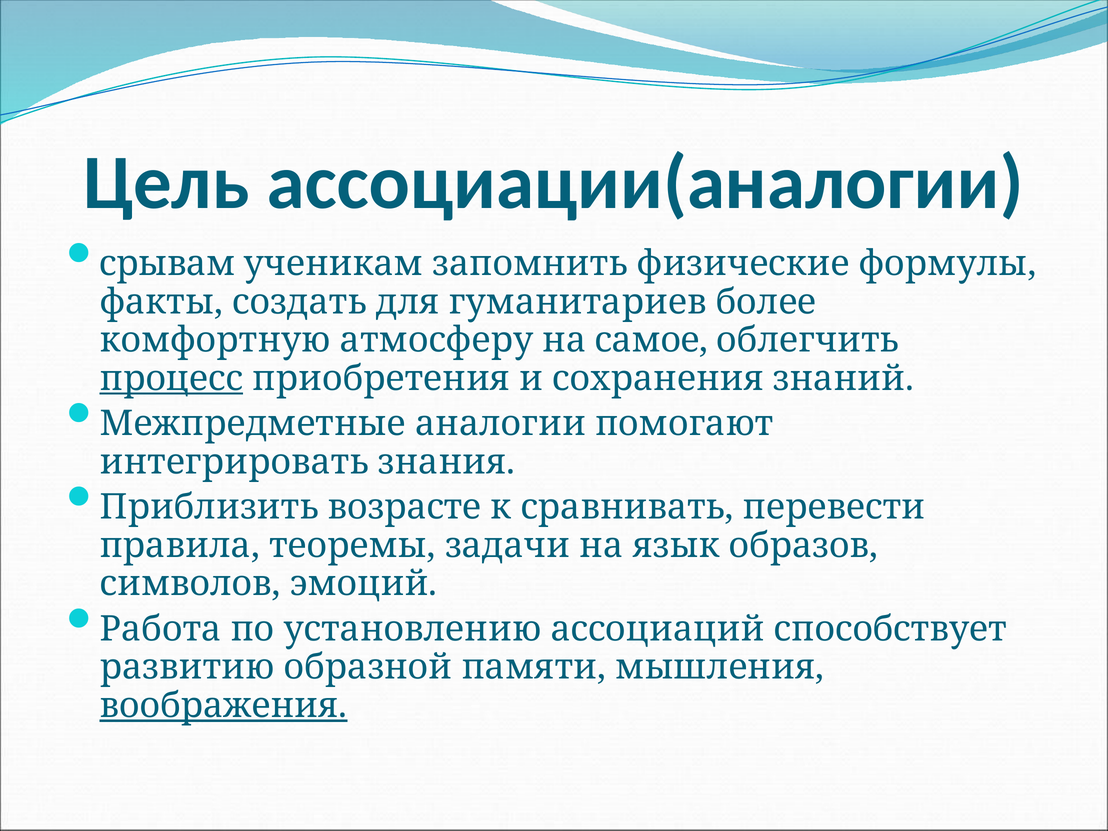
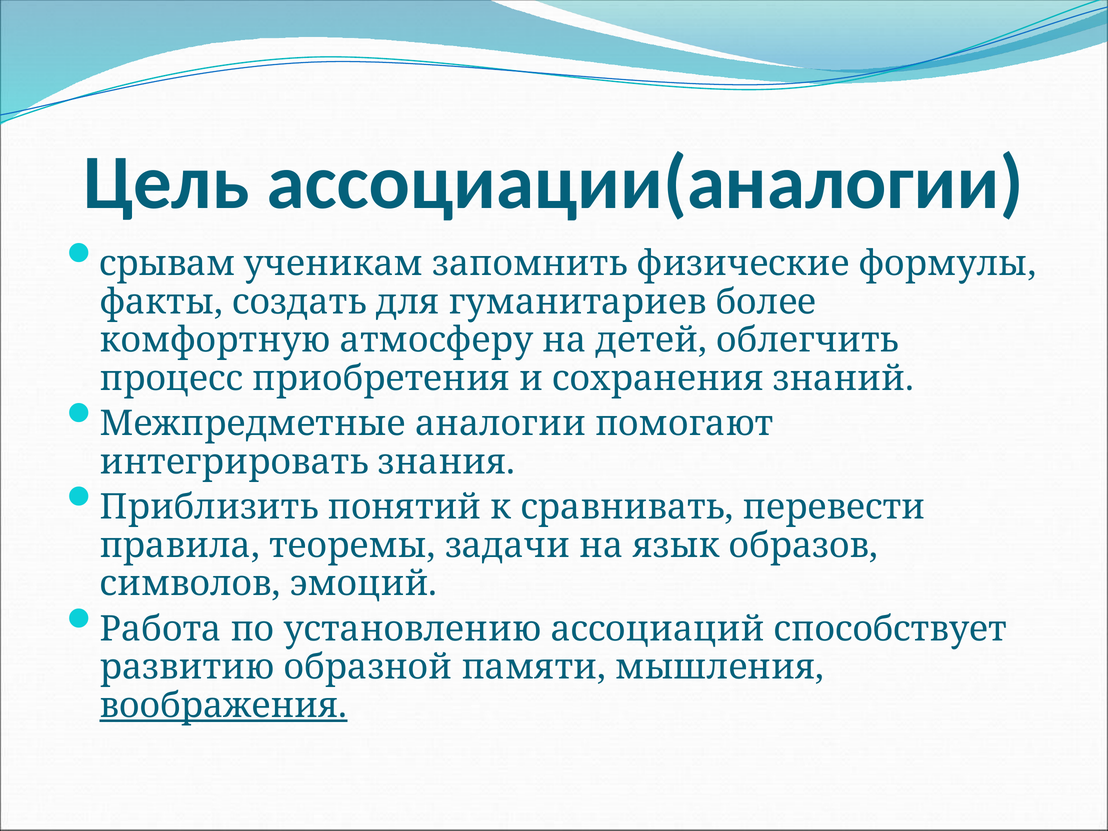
самое: самое -> детей
процесс underline: present -> none
возрасте: возрасте -> понятий
